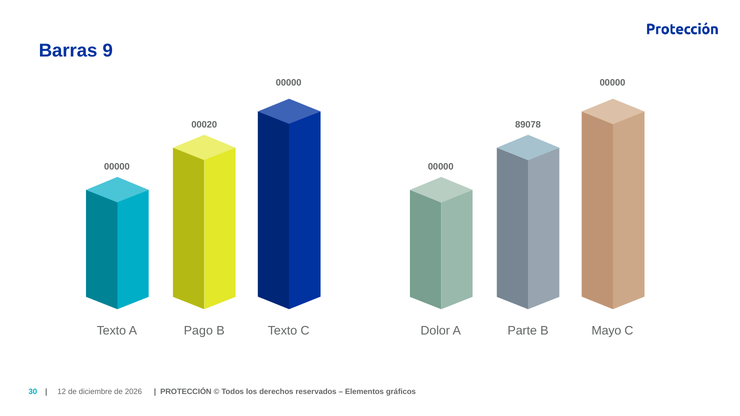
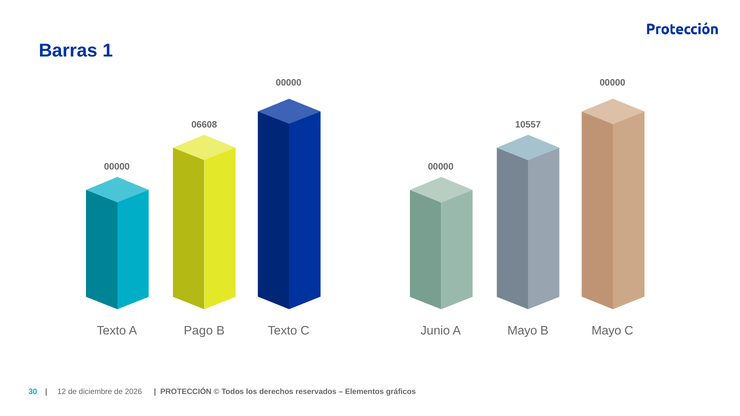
9: 9 -> 1
00020: 00020 -> 06608
89078: 89078 -> 10557
Dolor: Dolor -> Junio
A Parte: Parte -> Mayo
